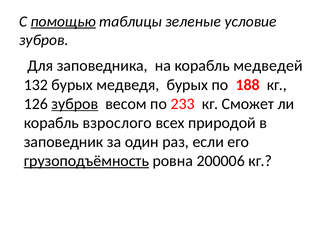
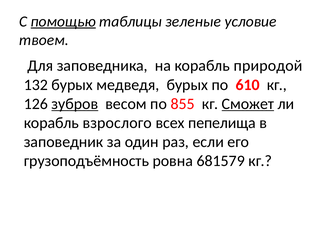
зубров at (44, 40): зубров -> твоем
медведей: медведей -> природой
188: 188 -> 610
233: 233 -> 855
Сможет underline: none -> present
природой: природой -> пепелища
грузоподъёмность underline: present -> none
200006: 200006 -> 681579
